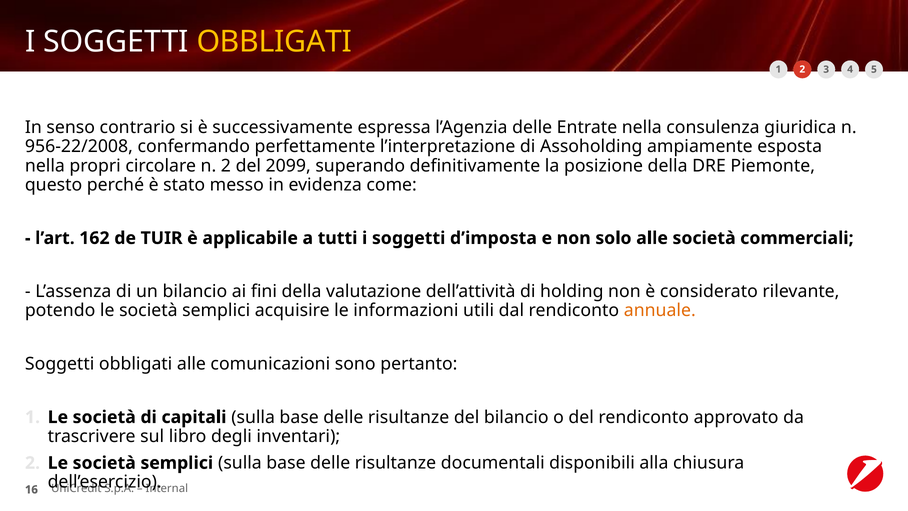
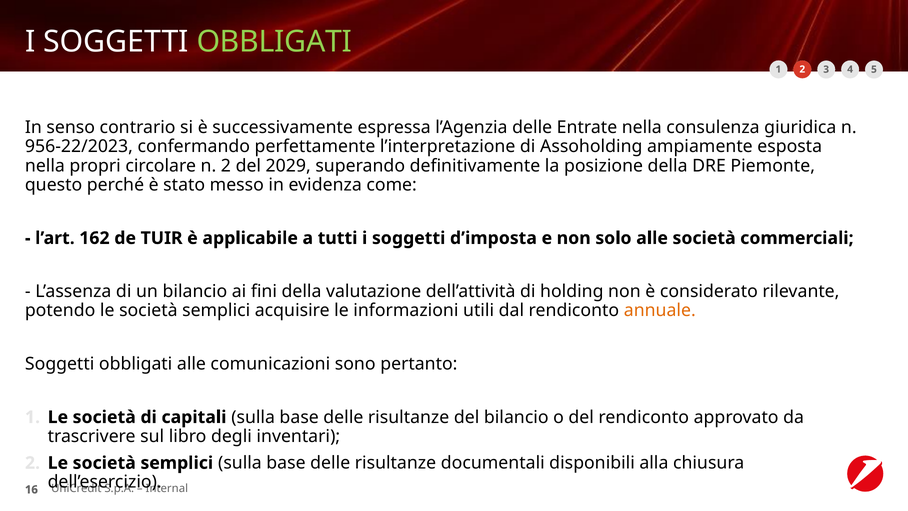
OBBLIGATI at (274, 42) colour: yellow -> light green
956-22/2008: 956-22/2008 -> 956-22/2023
2099: 2099 -> 2029
